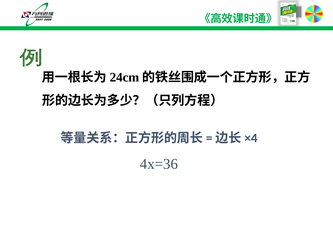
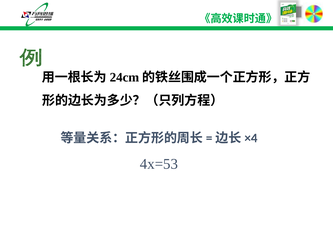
4x=36: 4x=36 -> 4x=53
